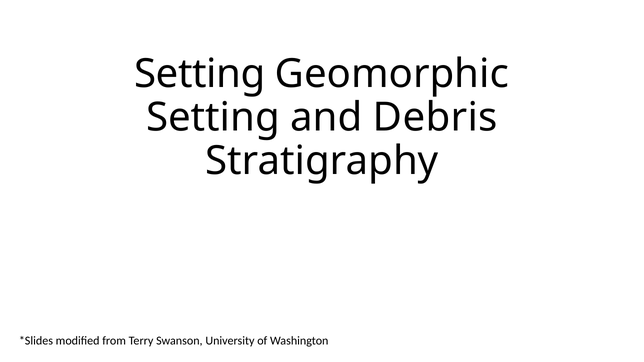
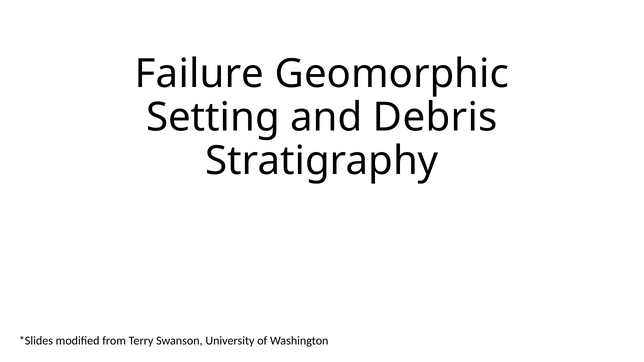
Setting at (200, 74): Setting -> Failure
